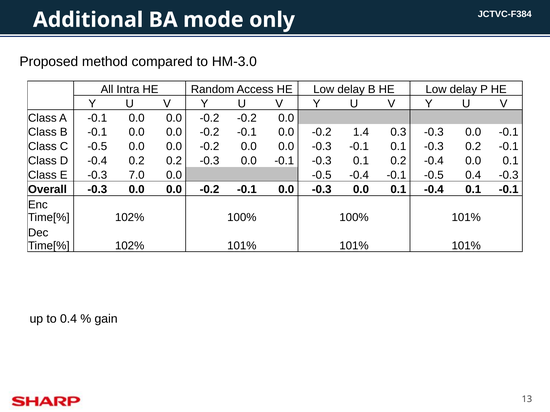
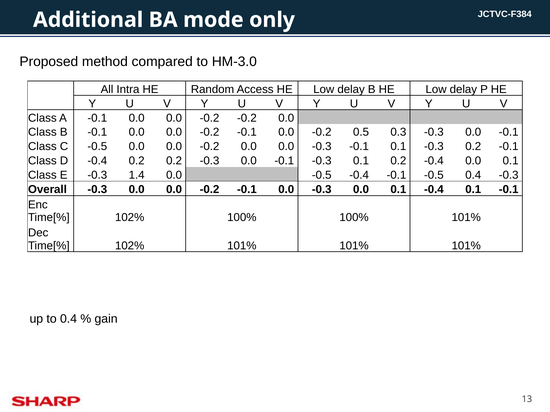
1.4: 1.4 -> 0.5
7.0: 7.0 -> 1.4
